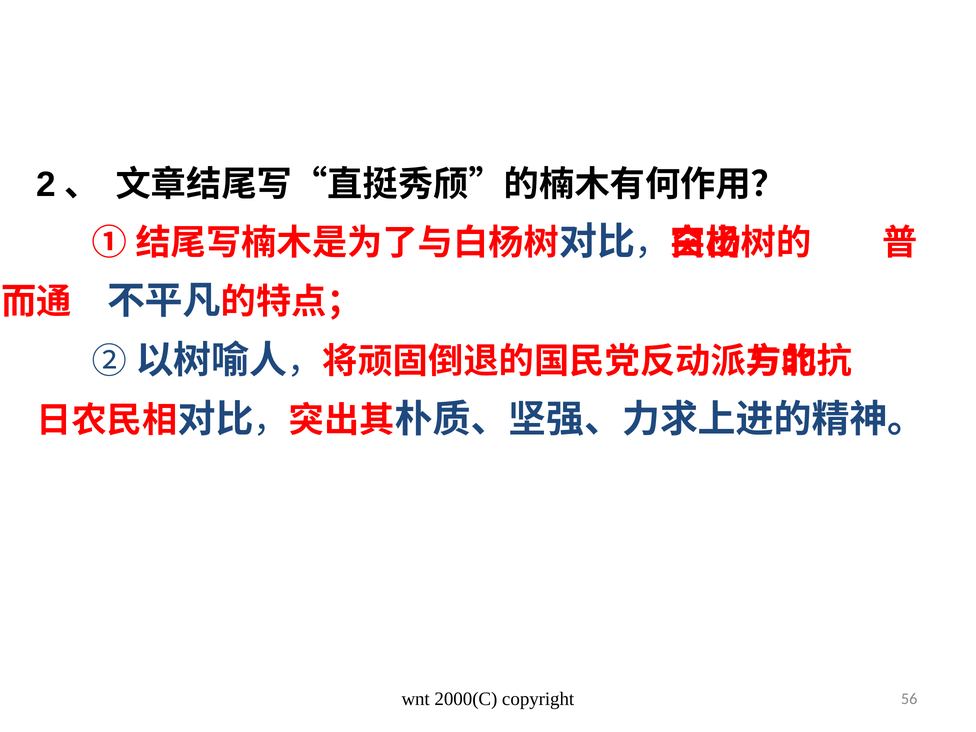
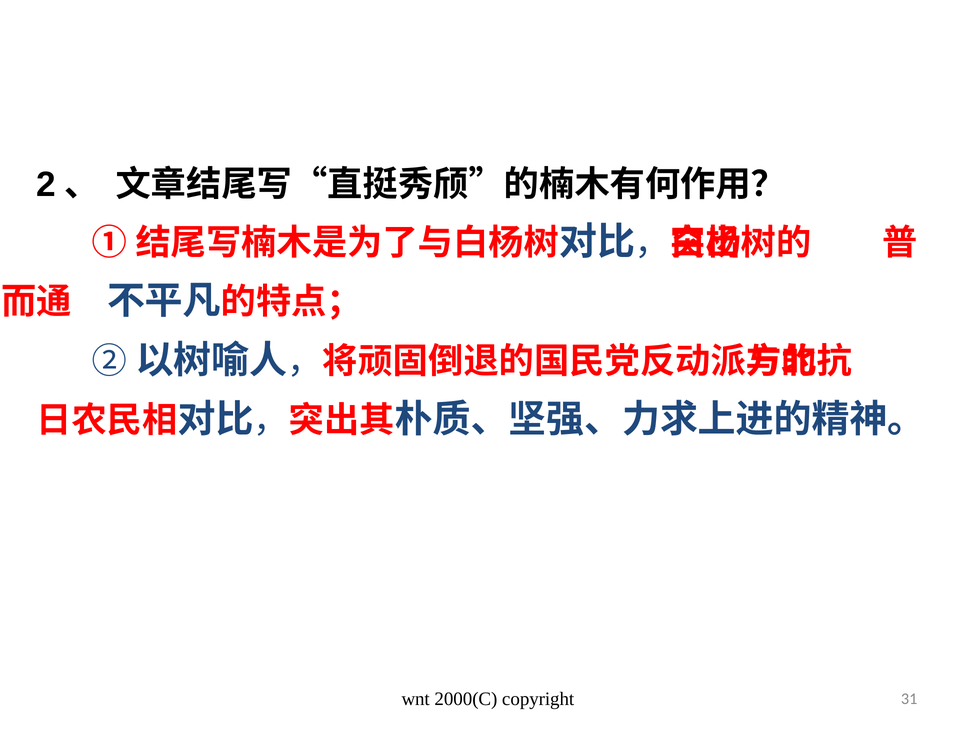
56: 56 -> 31
